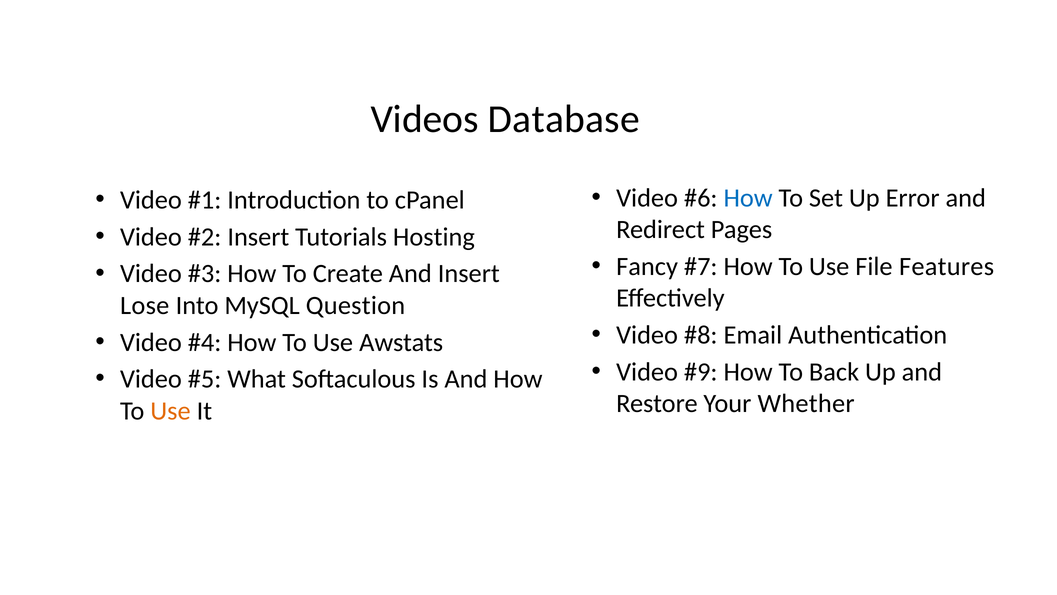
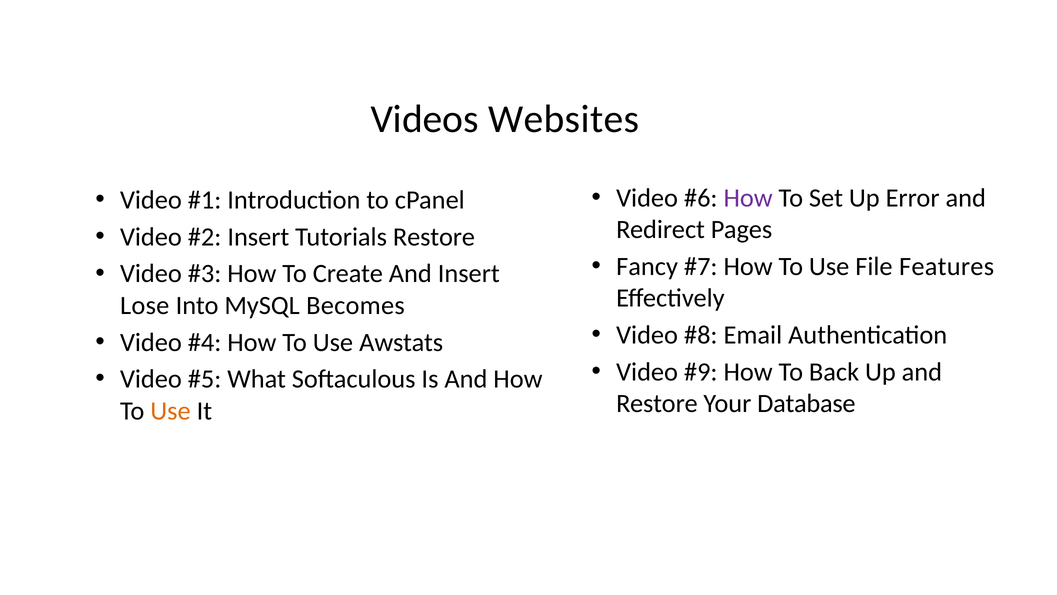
Database: Database -> Websites
How at (748, 198) colour: blue -> purple
Tutorials Hosting: Hosting -> Restore
Question: Question -> Becomes
Whether: Whether -> Database
